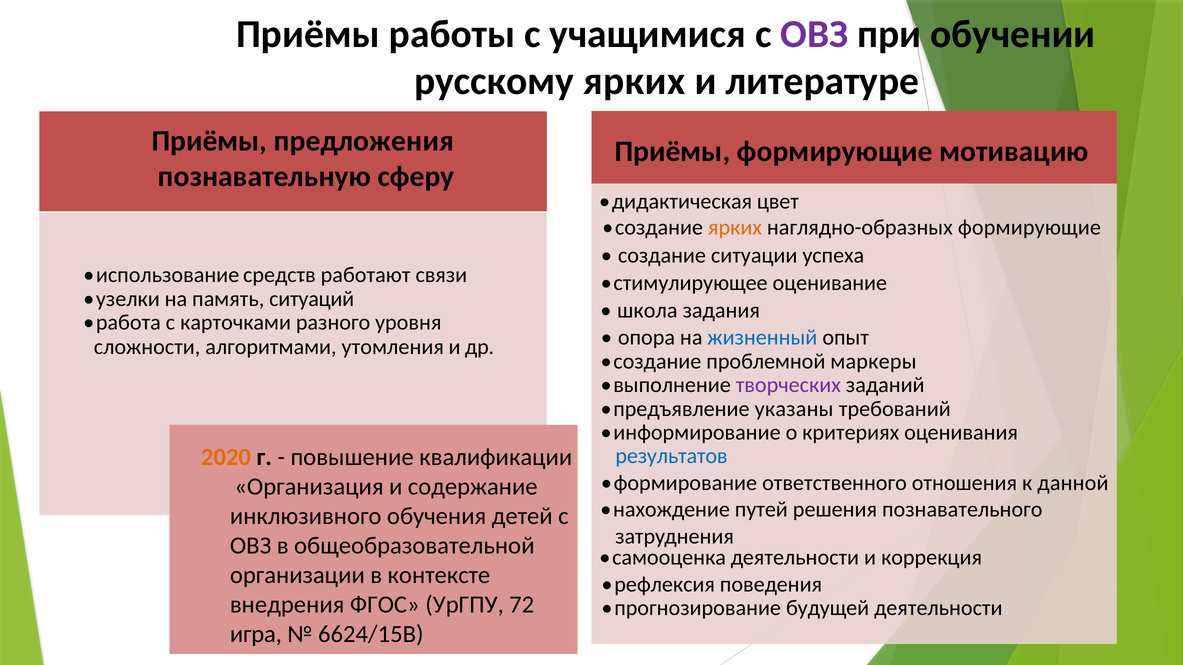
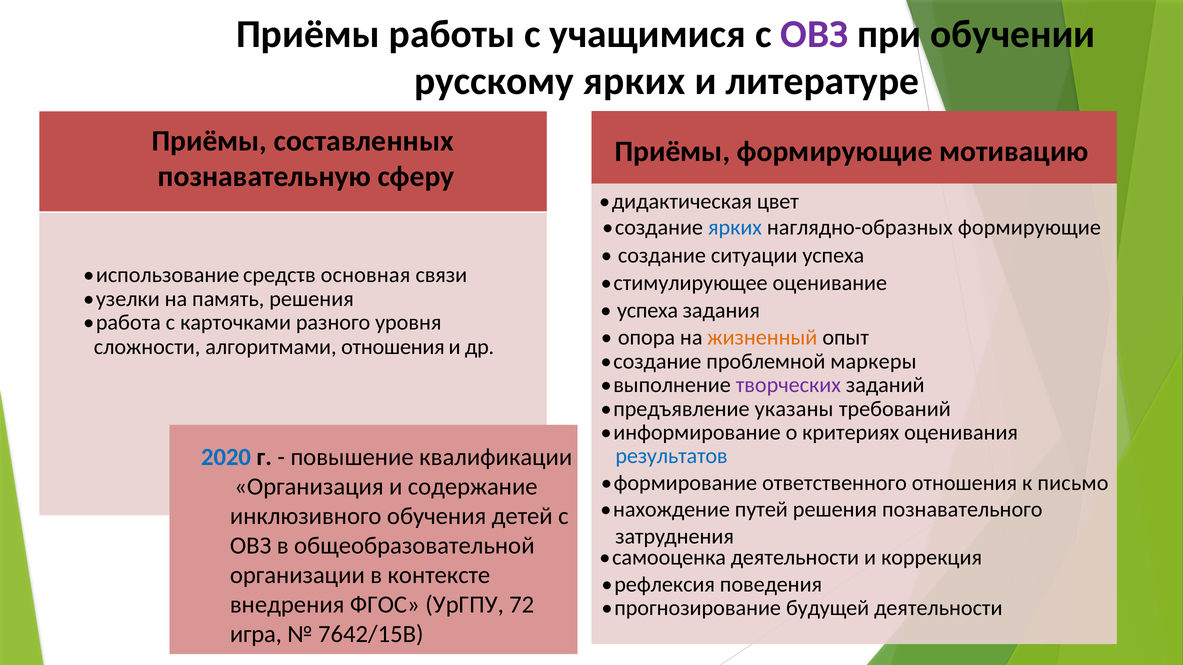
предложения: предложения -> составленных
ярких at (735, 228) colour: orange -> blue
работают: работают -> основная
память ситуаций: ситуаций -> решения
школа at (647, 311): школа -> успеха
жизненный colour: blue -> orange
алгоритмами утомления: утомления -> отношения
2020 colour: orange -> blue
данной: данной -> письмо
6624/15В: 6624/15В -> 7642/15В
